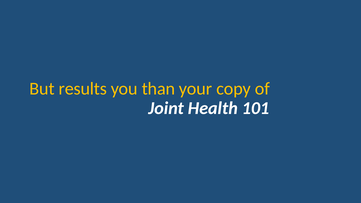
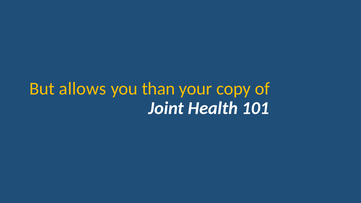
results: results -> allows
